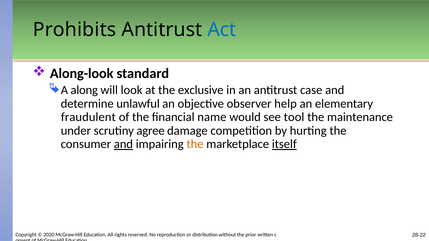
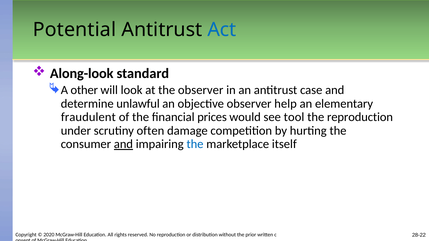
Prohibits: Prohibits -> Potential
along: along -> other
the exclusive: exclusive -> observer
name: name -> prices
the maintenance: maintenance -> reproduction
agree: agree -> often
the at (195, 144) colour: orange -> blue
itself underline: present -> none
